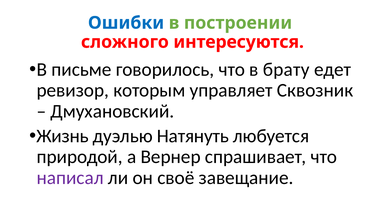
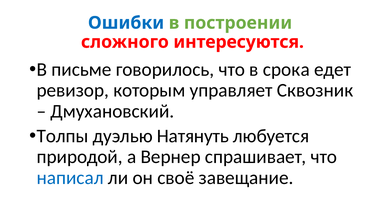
брату: брату -> срока
Жизнь: Жизнь -> Толпы
написал colour: purple -> blue
